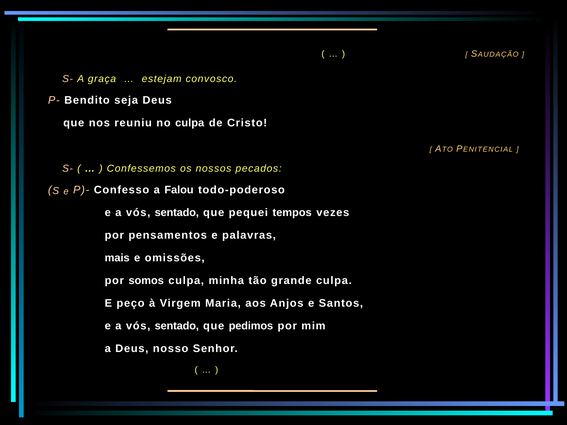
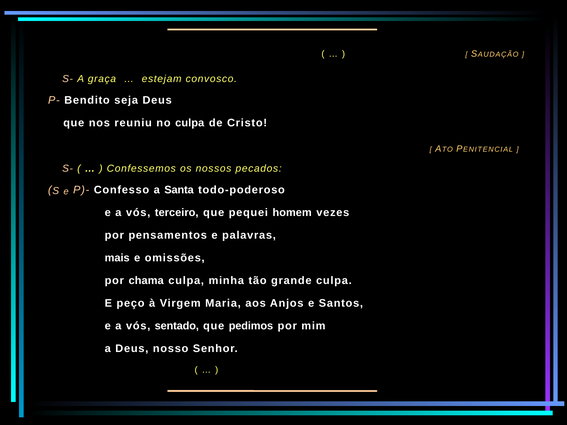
Falou: Falou -> Santa
sentado at (177, 213): sentado -> terceiro
tempos: tempos -> homem
somos: somos -> chama
